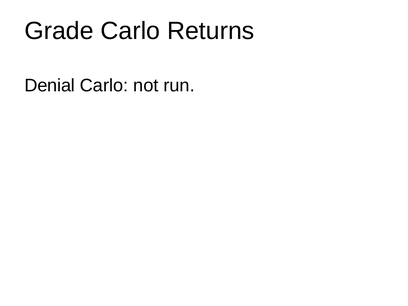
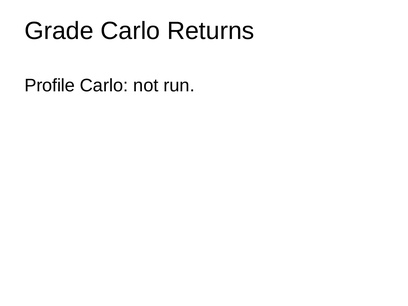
Denial: Denial -> Profile
